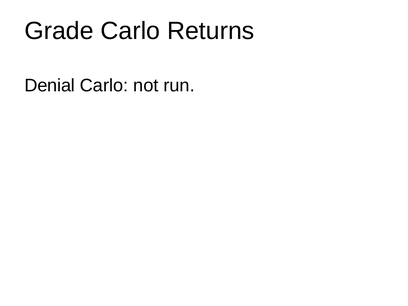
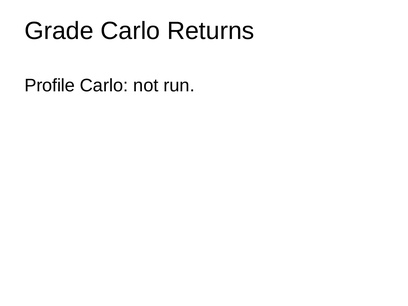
Denial: Denial -> Profile
